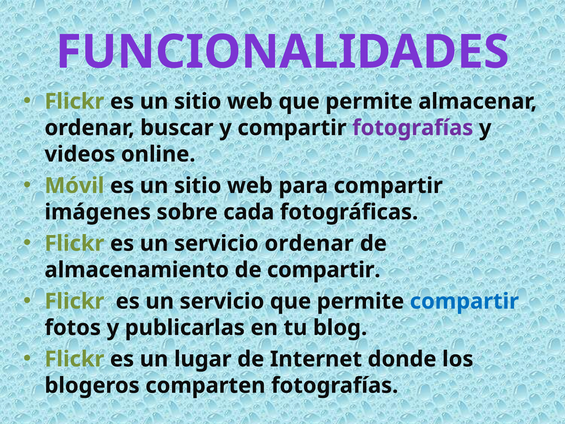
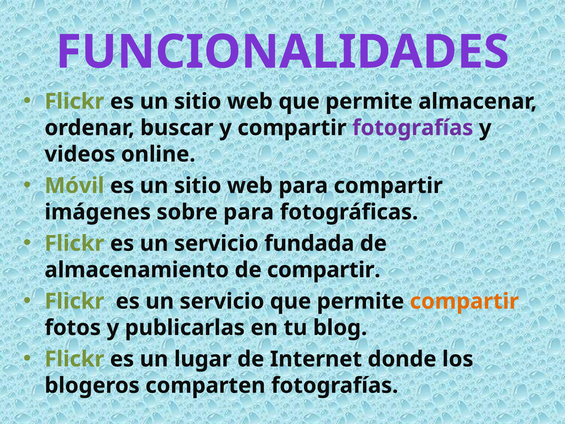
sobre cada: cada -> para
servicio ordenar: ordenar -> fundada
compartir at (464, 301) colour: blue -> orange
